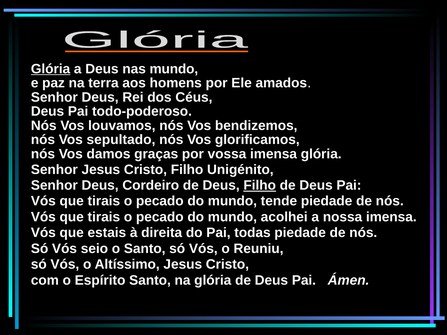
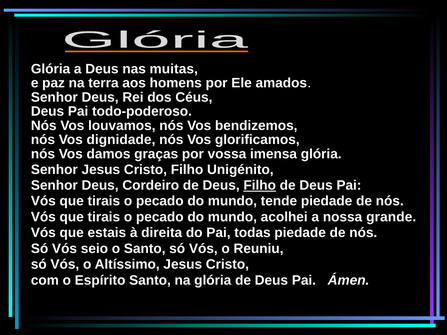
Glória at (51, 69) underline: present -> none
nas mundo: mundo -> muitas
sepultado: sepultado -> dignidade
nossa imensa: imensa -> grande
